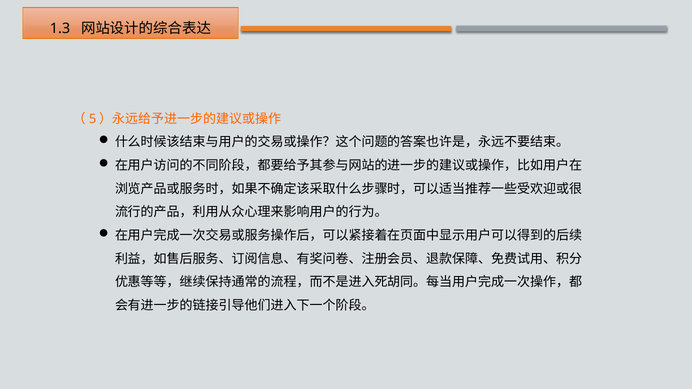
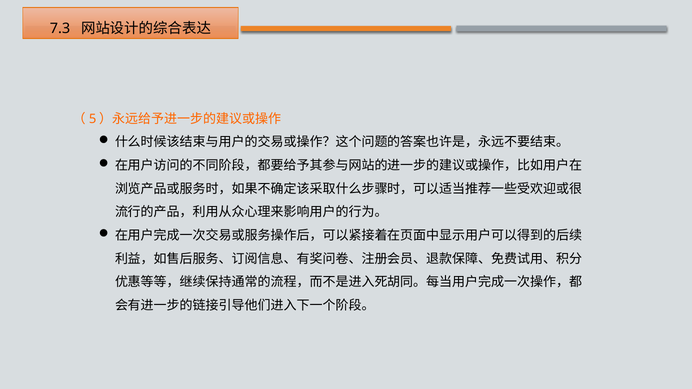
1.3: 1.3 -> 7.3
